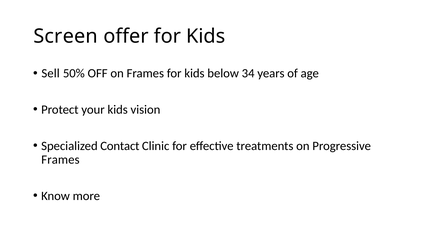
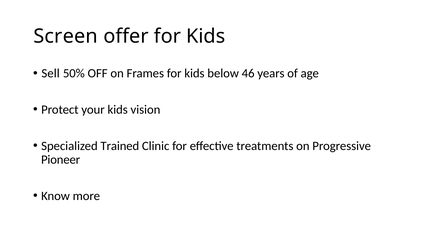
34: 34 -> 46
Contact: Contact -> Trained
Frames at (60, 160): Frames -> Pioneer
